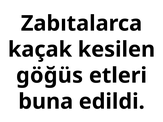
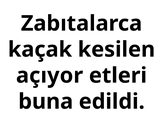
göğüs: göğüs -> açıyor
